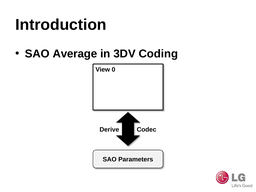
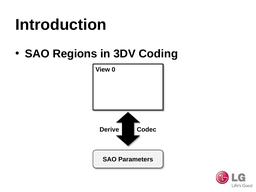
Average: Average -> Regions
